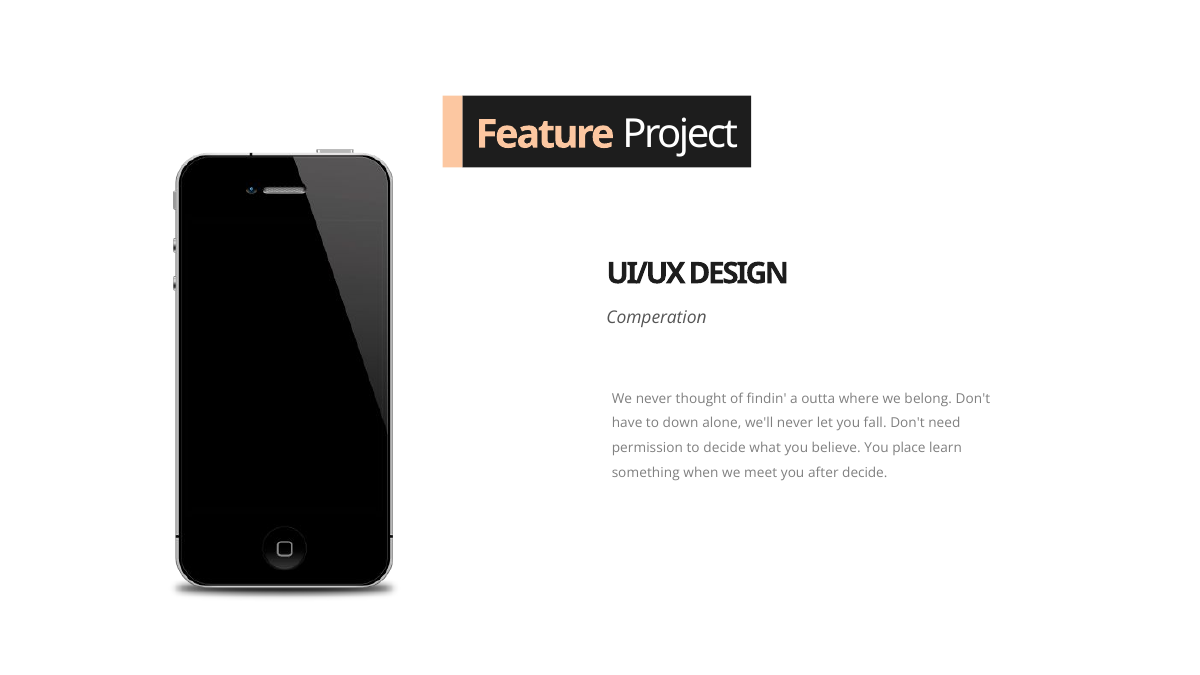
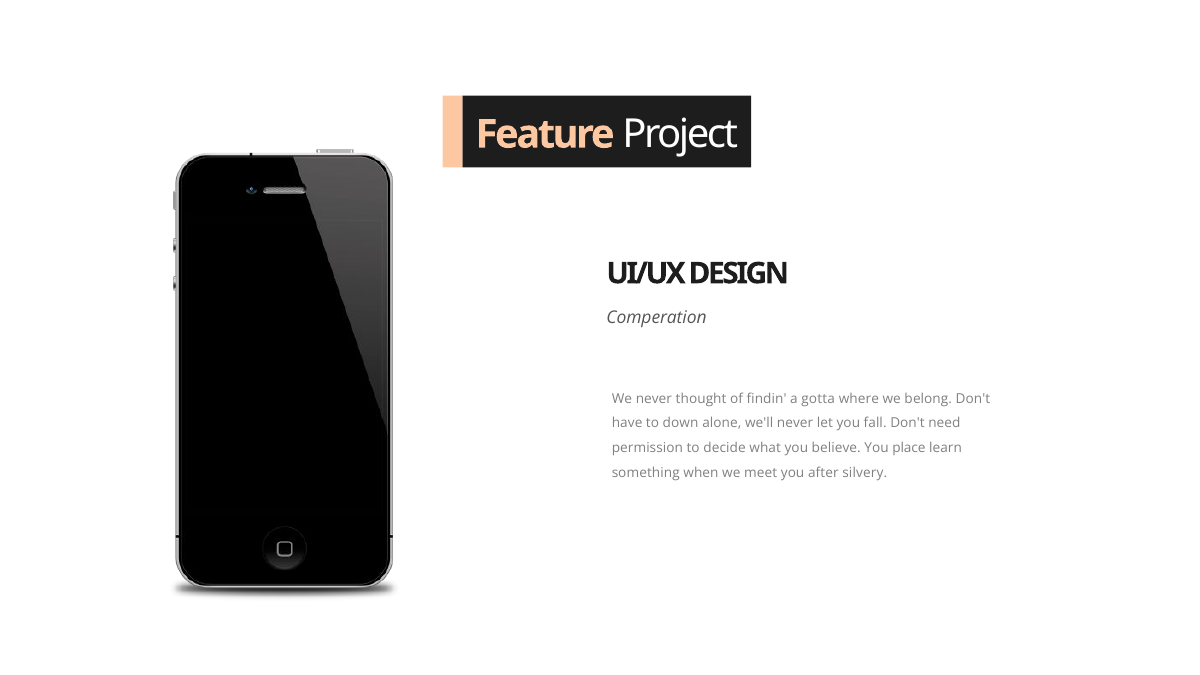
outta: outta -> gotta
after decide: decide -> silvery
